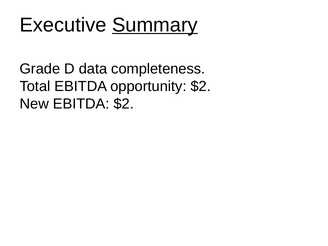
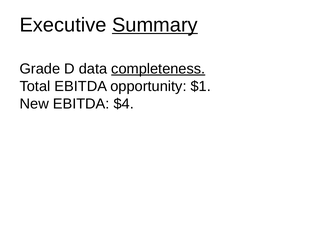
completeness underline: none -> present
opportunity $2: $2 -> $1
EBITDA $2: $2 -> $4
